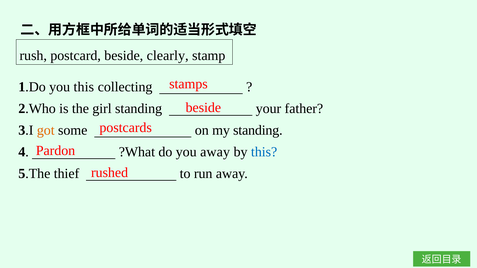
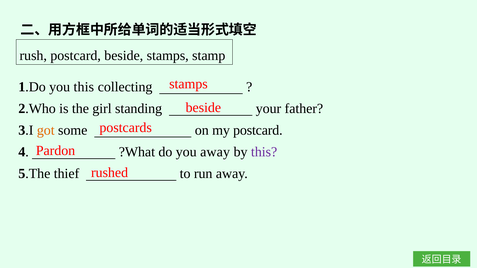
beside clearly: clearly -> stamps
my standing: standing -> postcard
this at (264, 152) colour: blue -> purple
